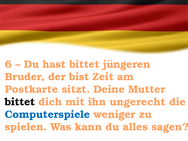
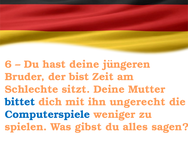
hast bittet: bittet -> deine
Postkarte: Postkarte -> Schlechte
bittet at (20, 102) colour: black -> blue
kann: kann -> gibst
